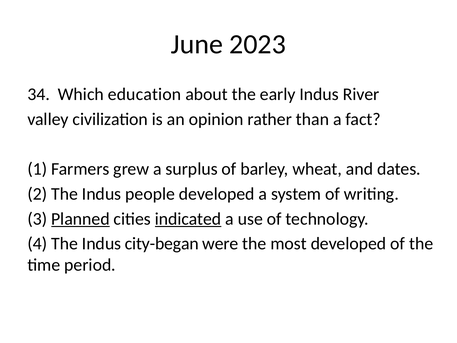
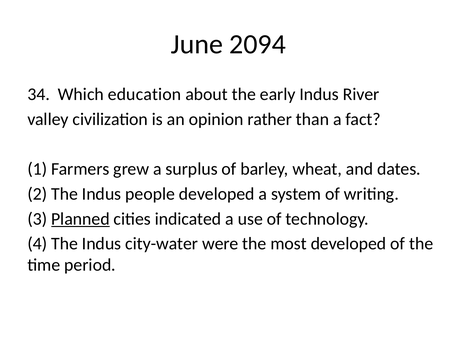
2023: 2023 -> 2094
indicated underline: present -> none
city-began: city-began -> city-water
